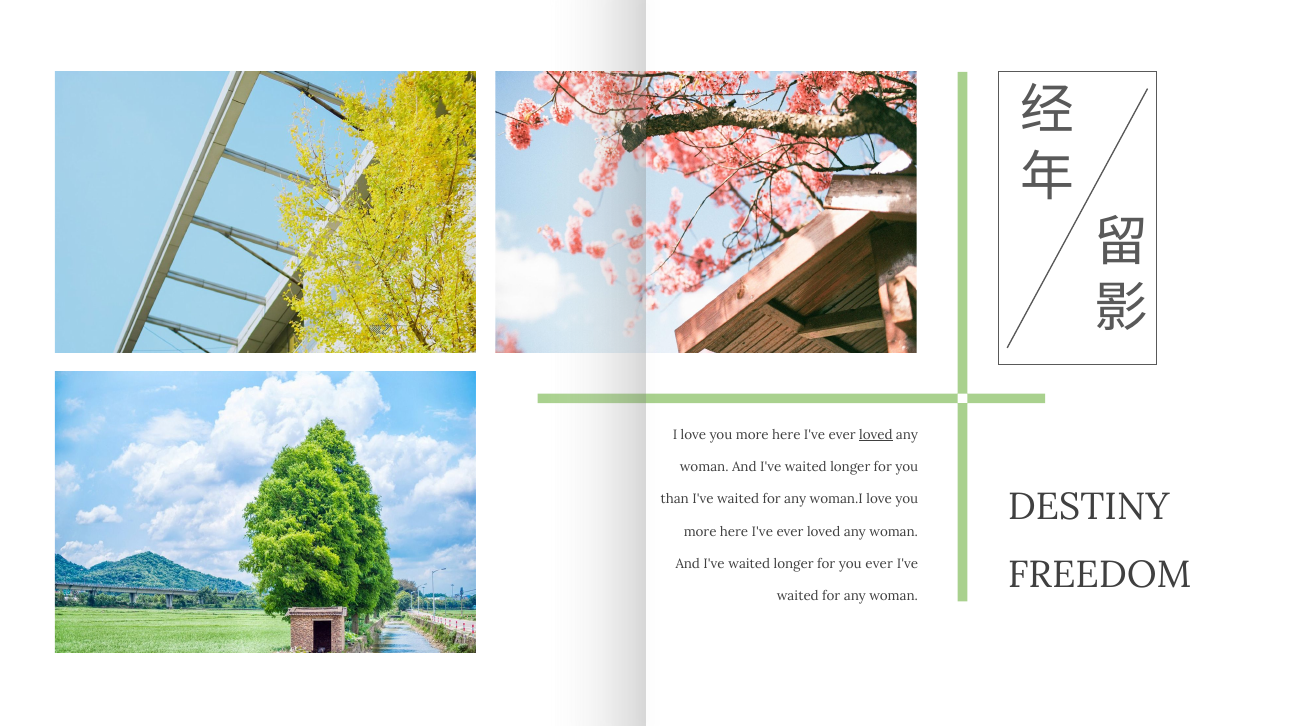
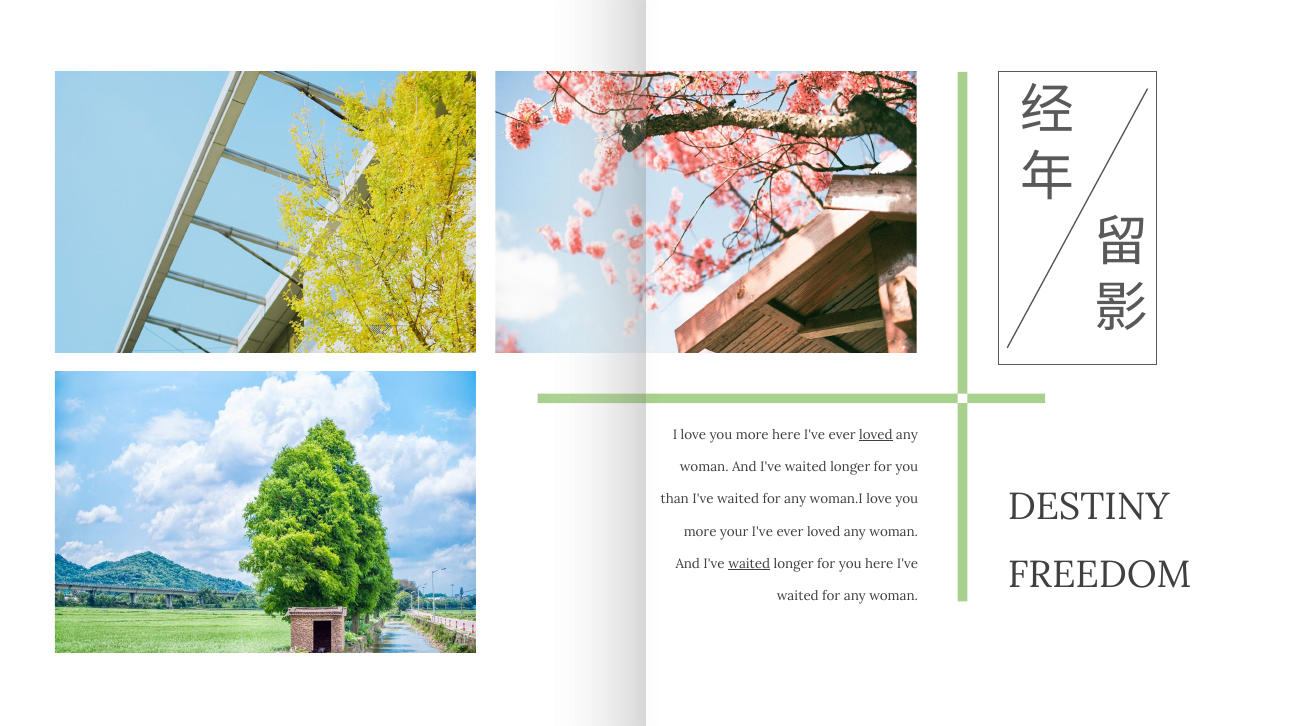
here at (734, 532): here -> your
waited at (749, 564) underline: none -> present
you ever: ever -> here
